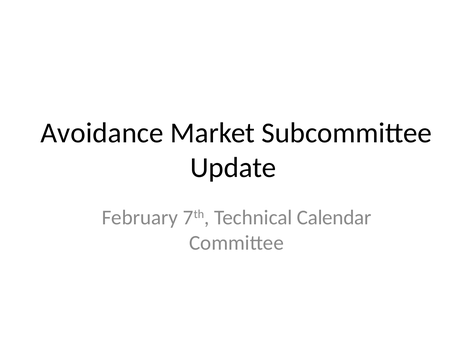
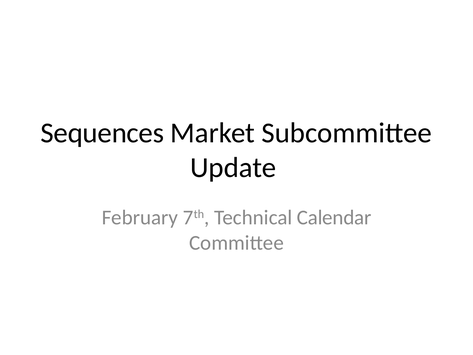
Avoidance: Avoidance -> Sequences
